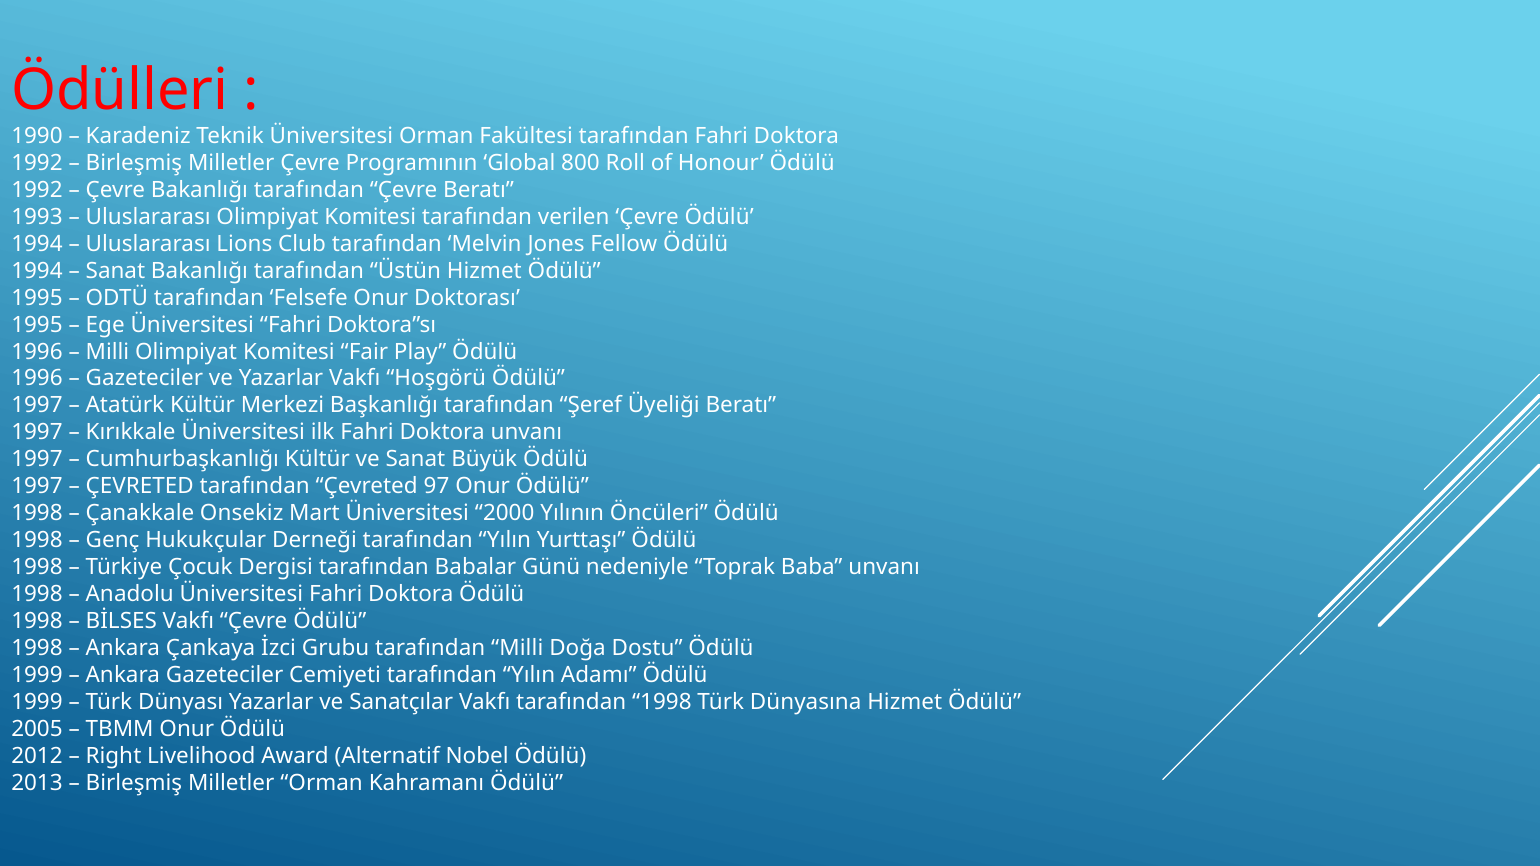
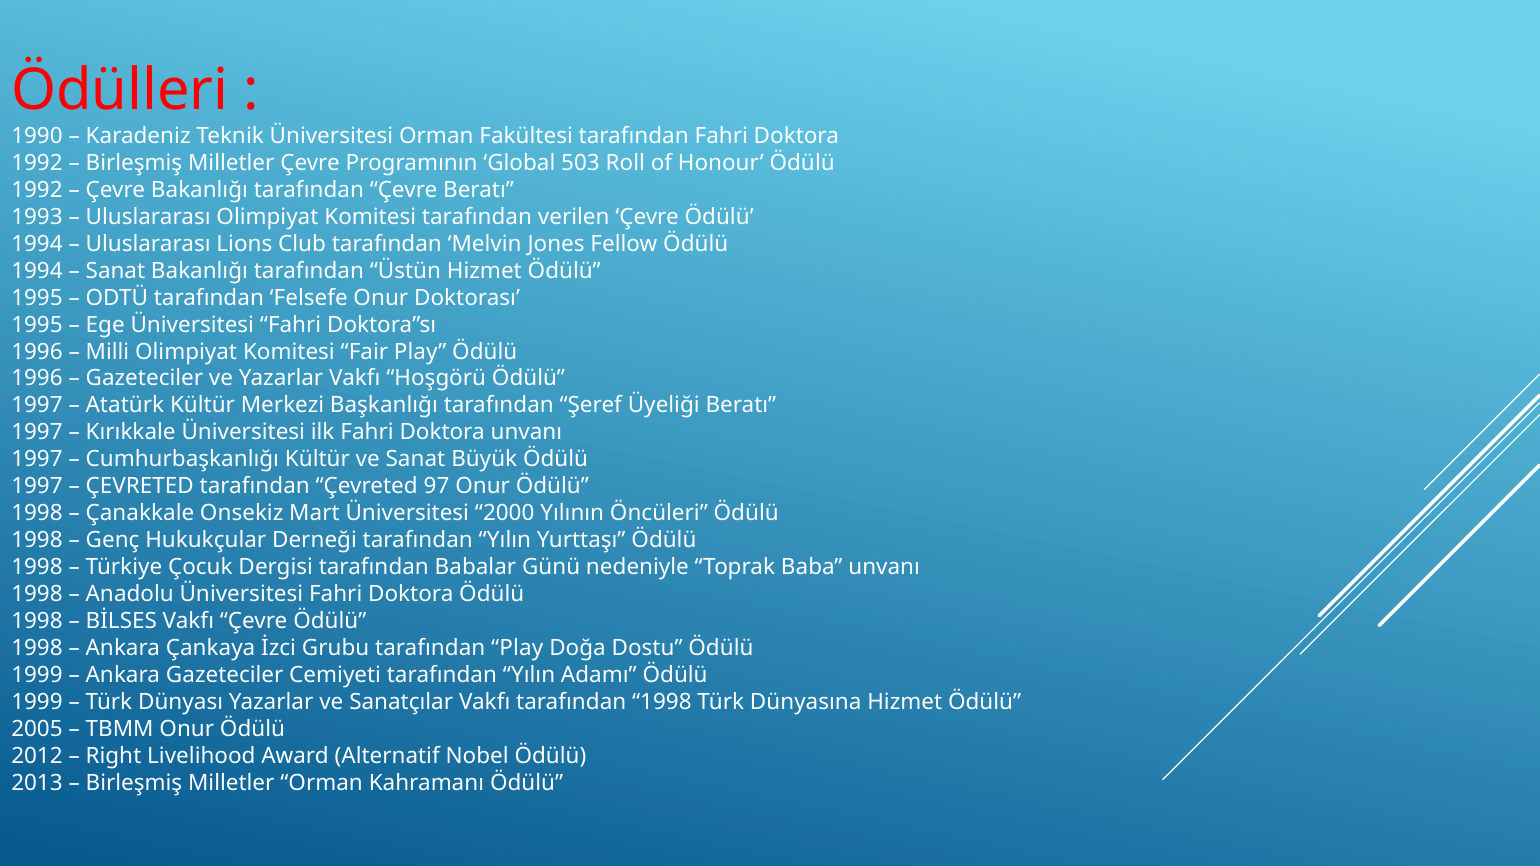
800: 800 -> 503
tarafından Milli: Milli -> Play
